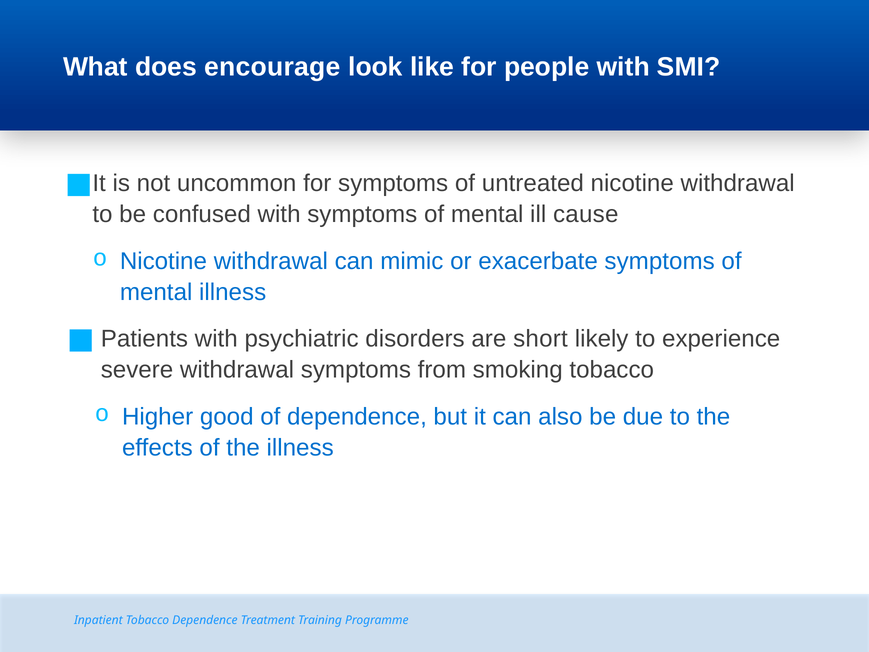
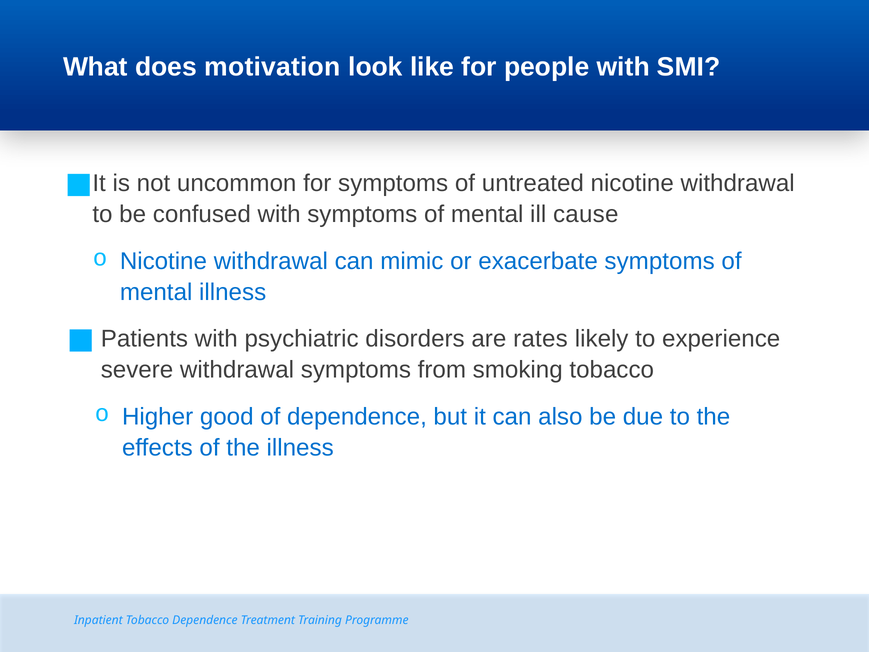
encourage: encourage -> motivation
short: short -> rates
